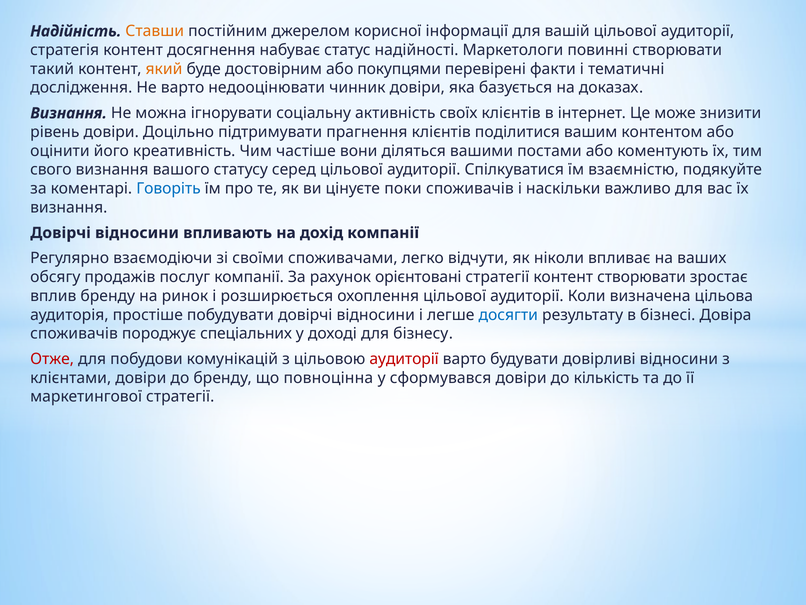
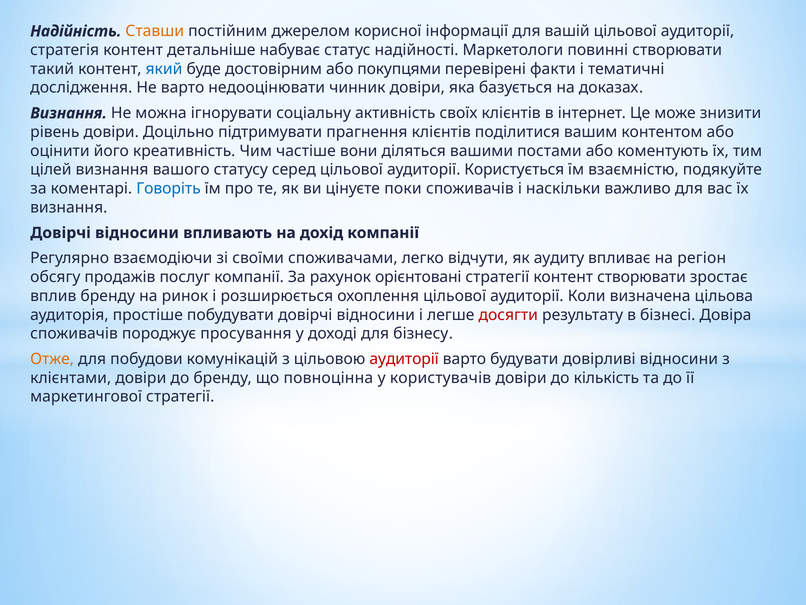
досягнення: досягнення -> детальніше
який colour: orange -> blue
свого: свого -> цілей
Спілкуватися: Спілкуватися -> Користується
ніколи: ніколи -> аудиту
ваших: ваших -> регіон
досягти colour: blue -> red
спеціальних: спеціальних -> просування
Отже colour: red -> orange
сформувався: сформувався -> користувачів
